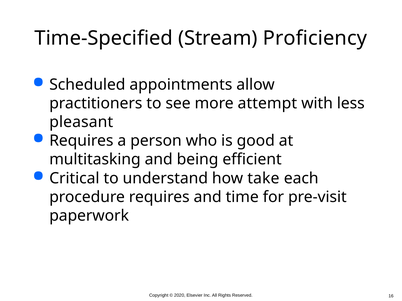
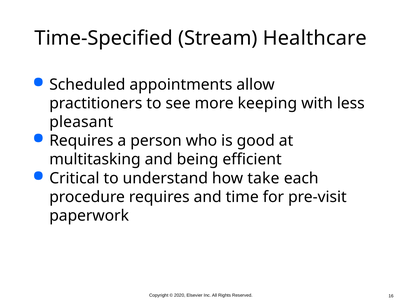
Proficiency: Proficiency -> Healthcare
attempt: attempt -> keeping
